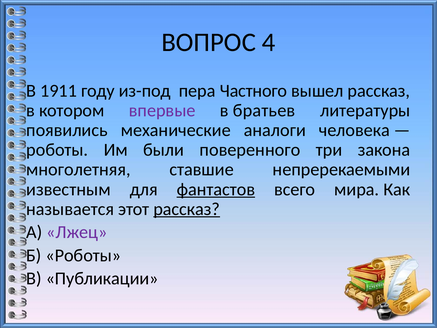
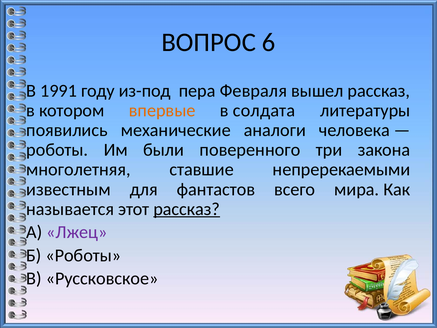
4: 4 -> 6
1911: 1911 -> 1991
Частного: Частного -> Февраля
впервые colour: purple -> orange
братьев: братьев -> солдата
фантастов underline: present -> none
Публикации: Публикации -> Руссковское
